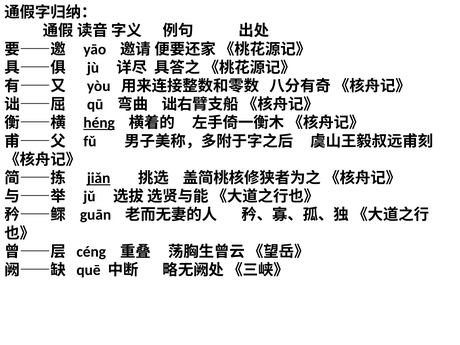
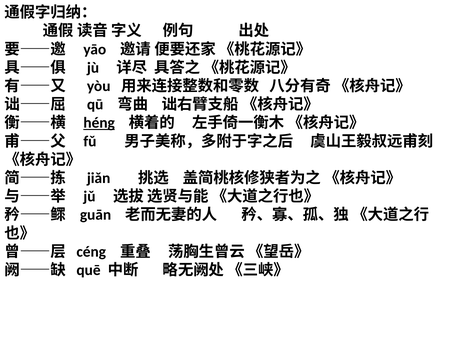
jiǎn underline: present -> none
